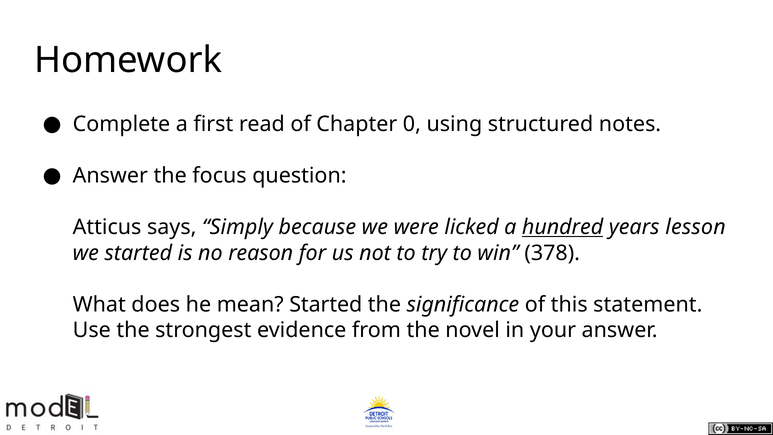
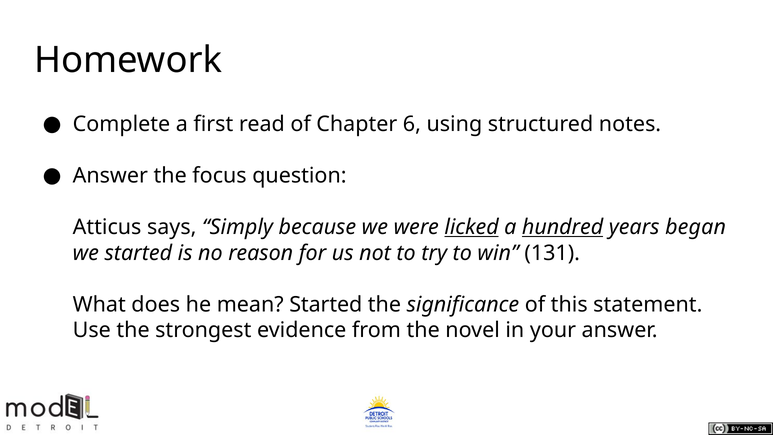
0: 0 -> 6
licked underline: none -> present
lesson: lesson -> began
378: 378 -> 131
